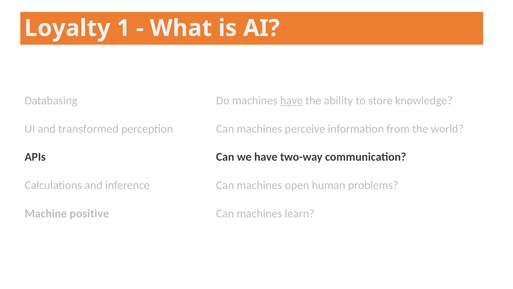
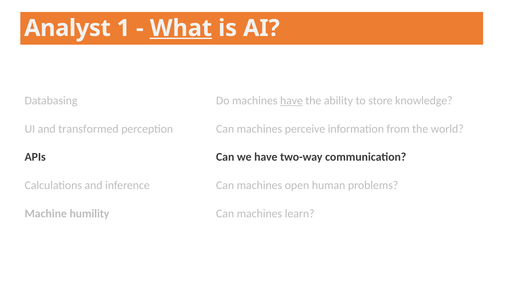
Loyalty: Loyalty -> Analyst
What underline: none -> present
positive: positive -> humility
